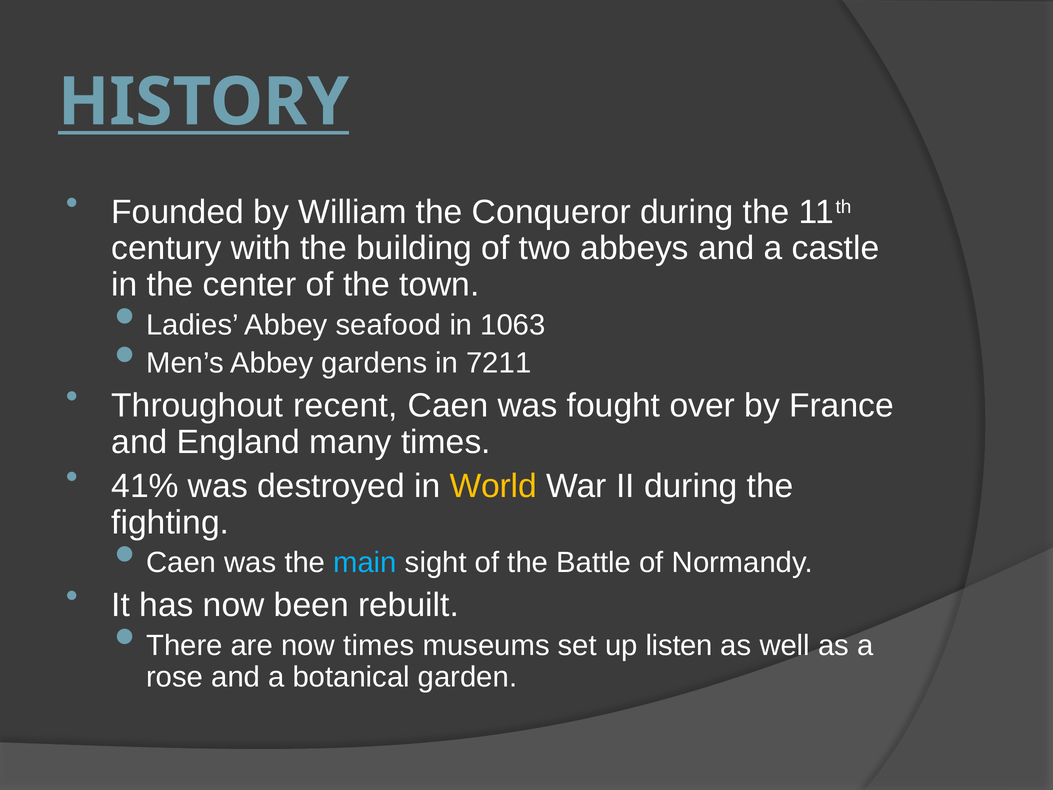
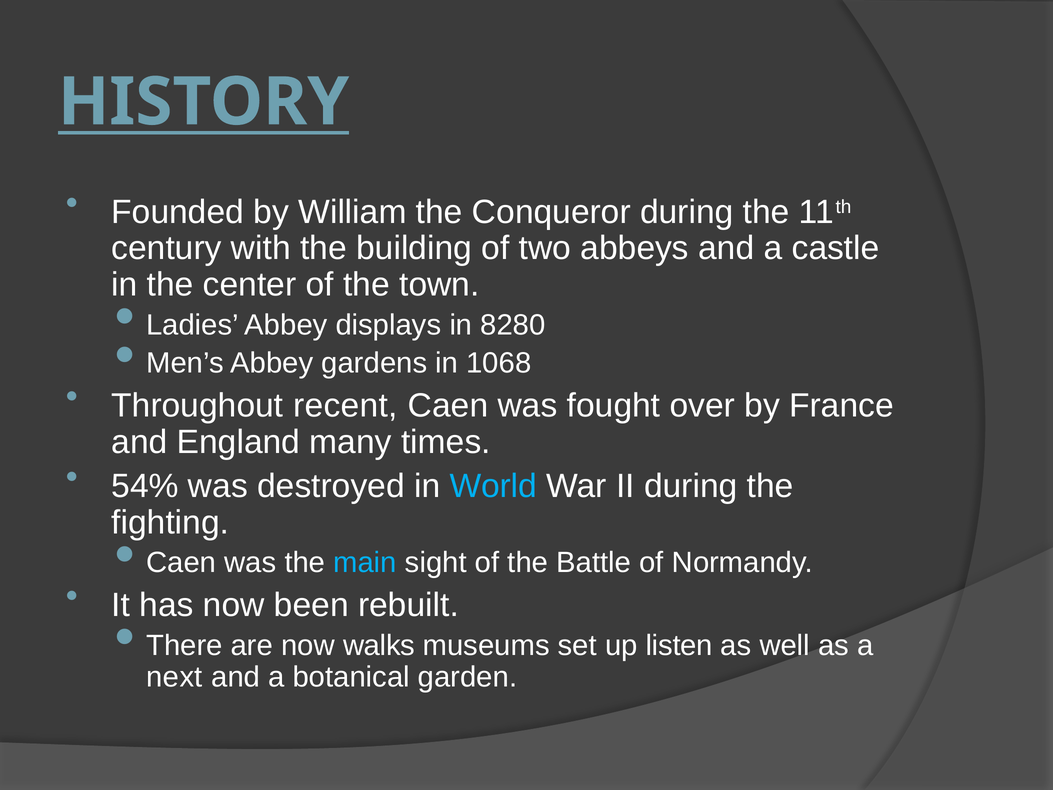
seafood: seafood -> displays
1063: 1063 -> 8280
7211: 7211 -> 1068
41%: 41% -> 54%
World colour: yellow -> light blue
now times: times -> walks
rose: rose -> next
